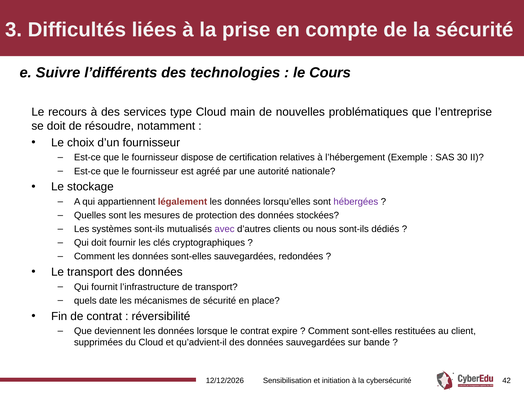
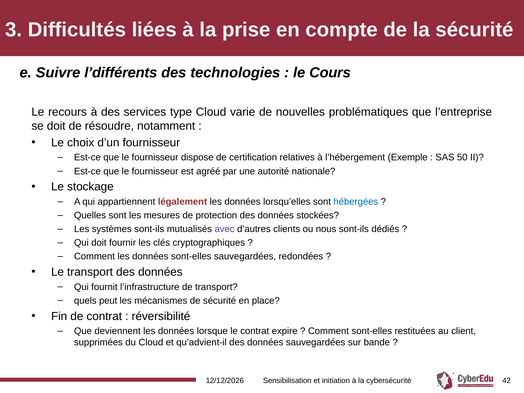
main: main -> varie
30: 30 -> 50
hébergées colour: purple -> blue
date: date -> peut
